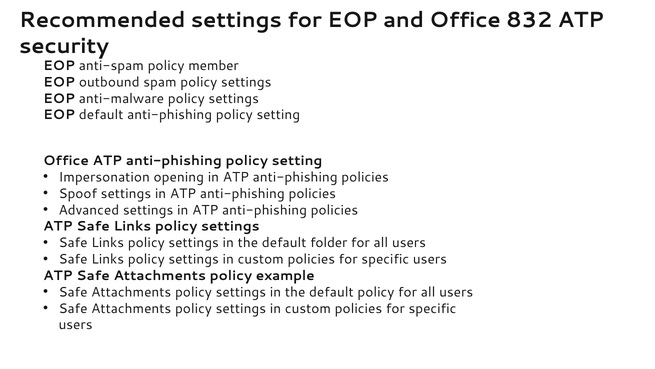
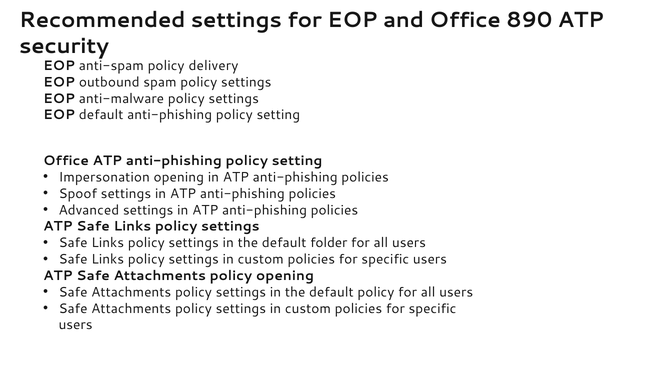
832: 832 -> 890
member: member -> delivery
policy example: example -> opening
